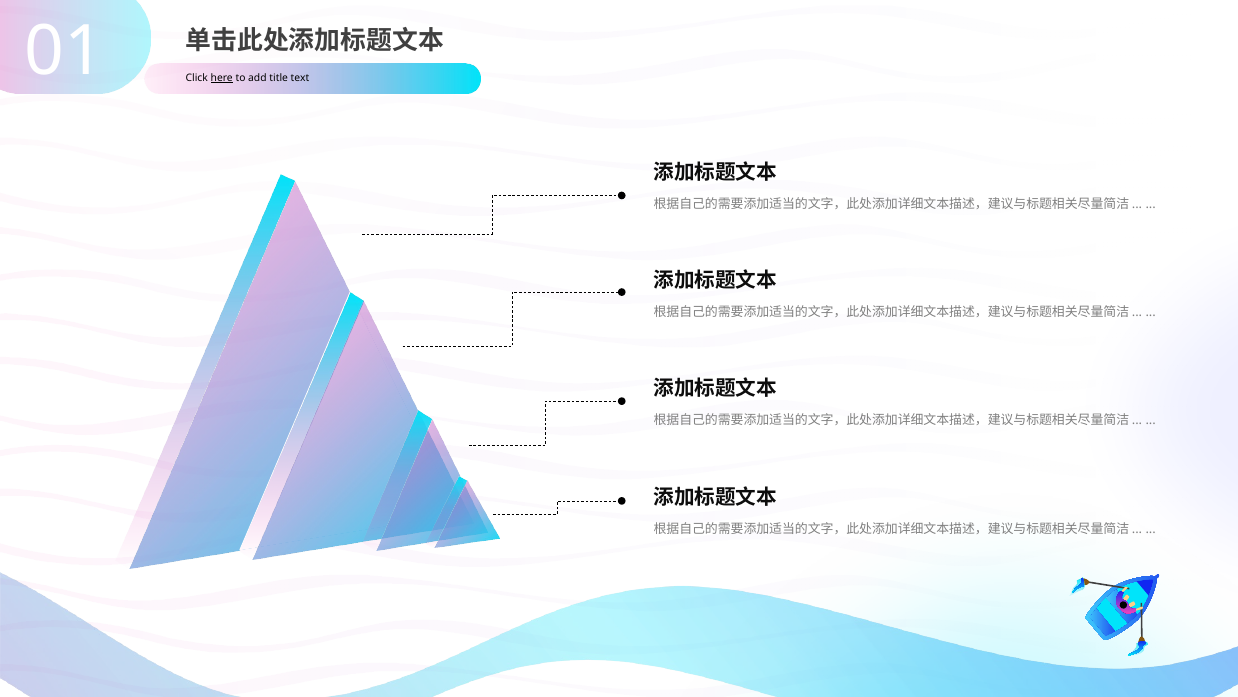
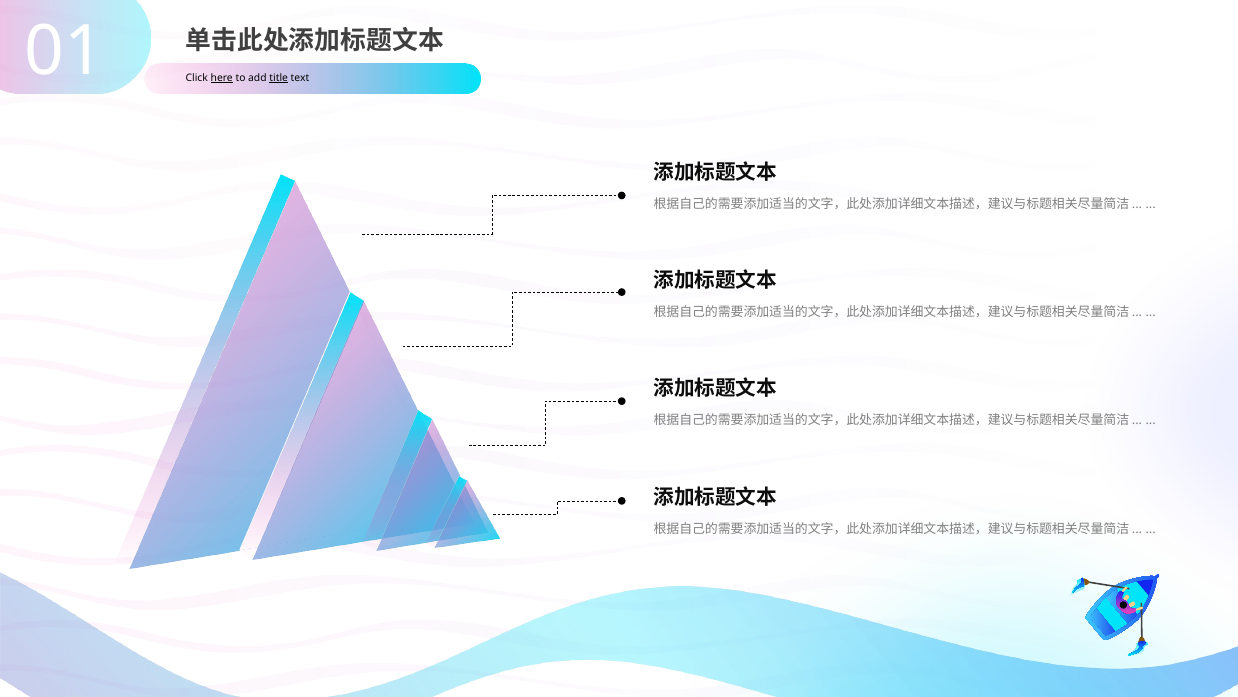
title underline: none -> present
